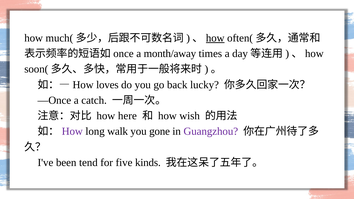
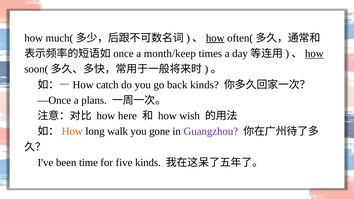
month/away: month/away -> month/keep
how at (314, 54) underline: none -> present
loves: loves -> catch
back lucky: lucky -> kinds
catch: catch -> plans
How at (72, 132) colour: purple -> orange
tend: tend -> time
